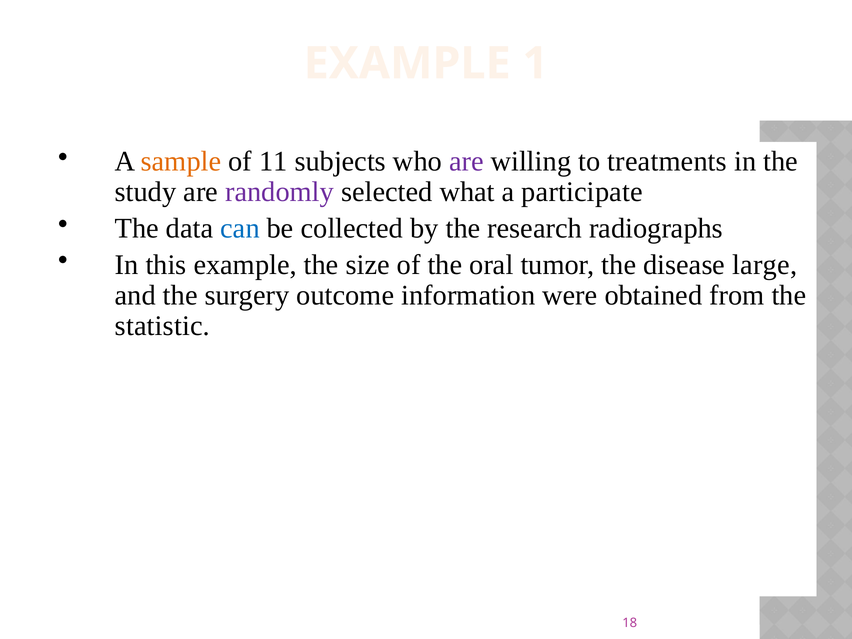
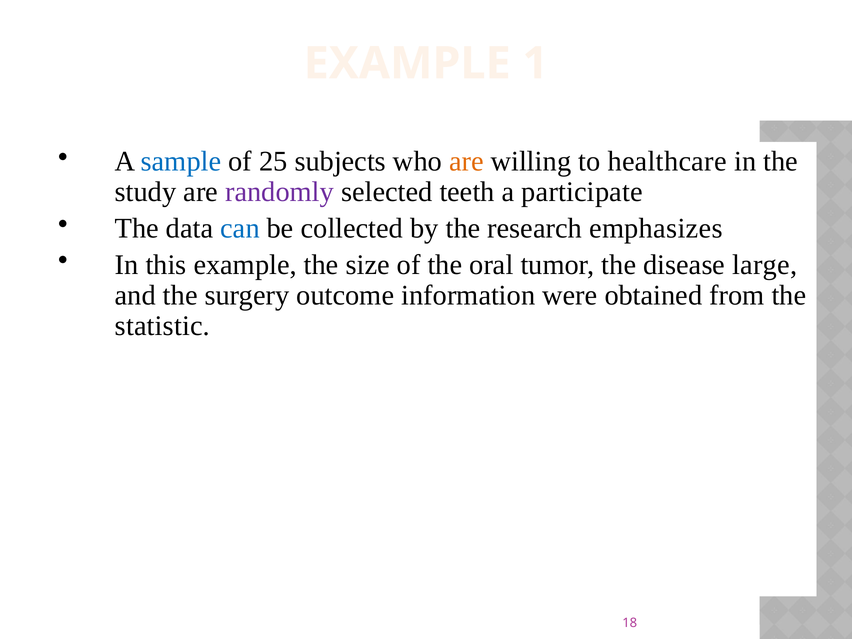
sample colour: orange -> blue
11: 11 -> 25
are at (466, 161) colour: purple -> orange
treatments: treatments -> healthcare
what: what -> teeth
radiographs: radiographs -> emphasizes
